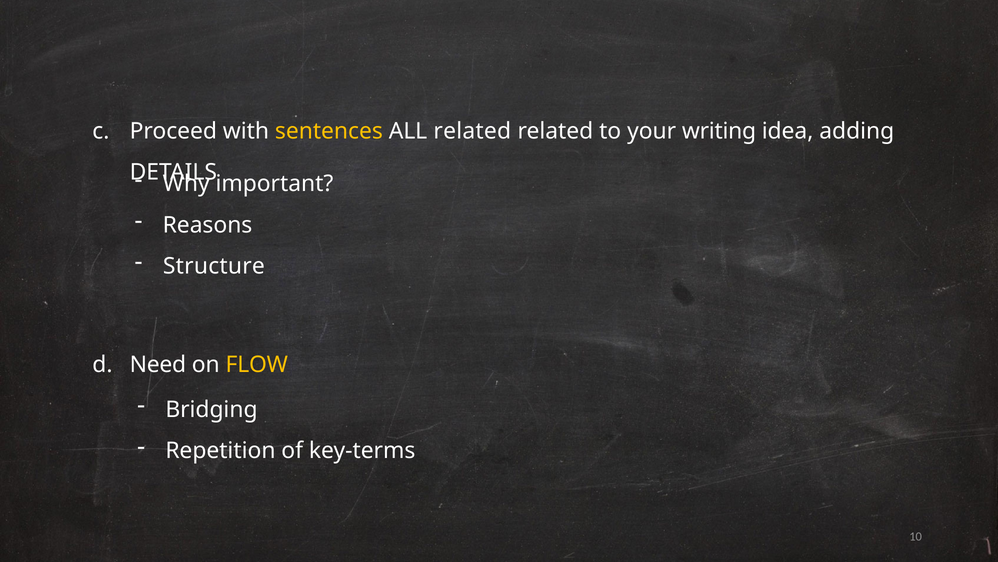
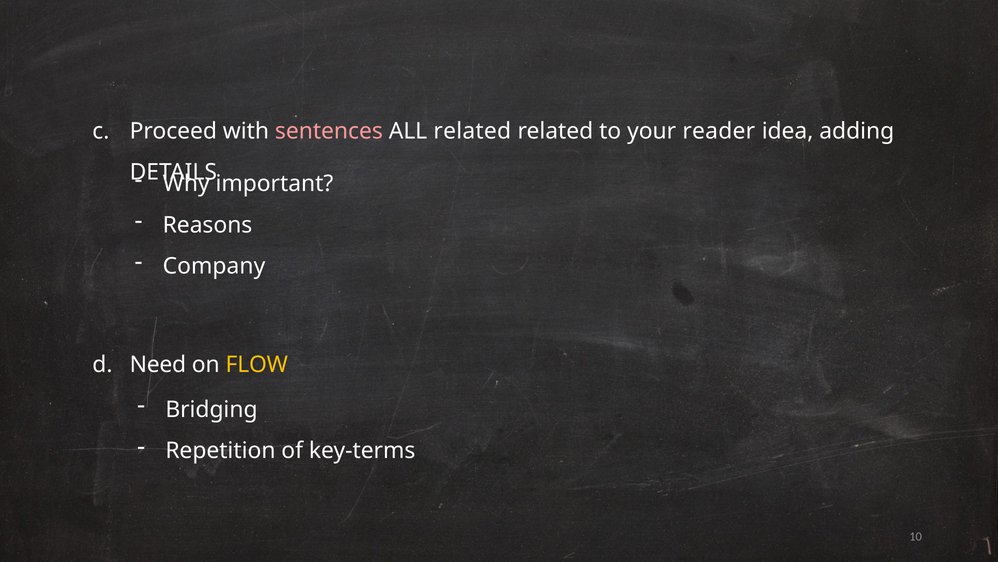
sentences colour: yellow -> pink
writing: writing -> reader
Structure: Structure -> Company
